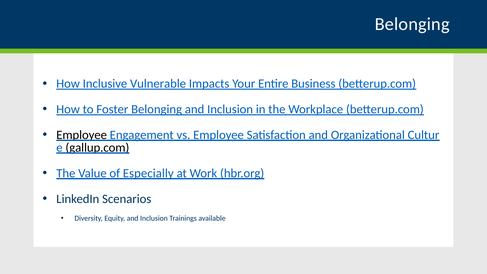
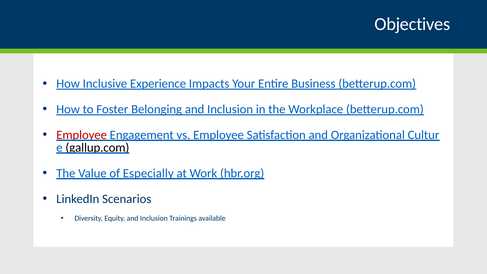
Belonging at (412, 24): Belonging -> Objectives
Vulnerable: Vulnerable -> Experience
Employee at (82, 135) colour: black -> red
